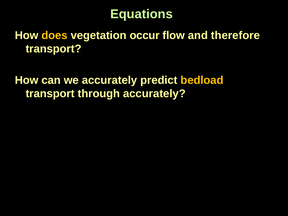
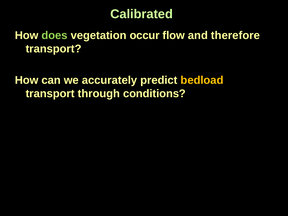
Equations: Equations -> Calibrated
does colour: yellow -> light green
through accurately: accurately -> conditions
